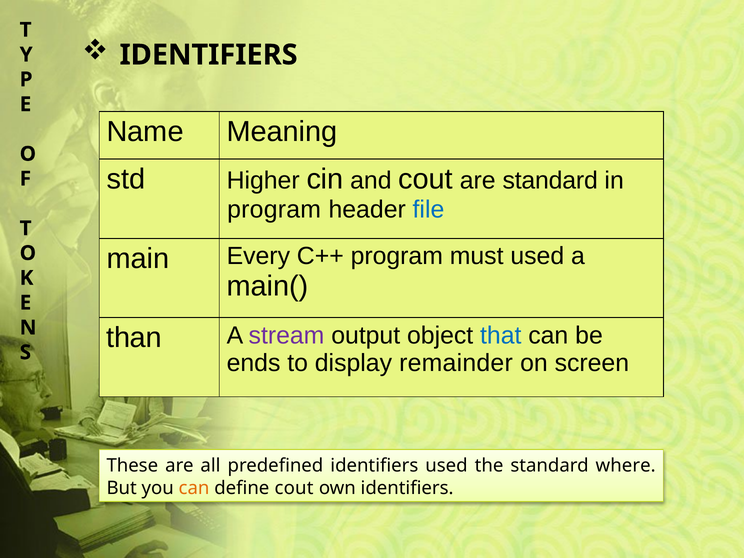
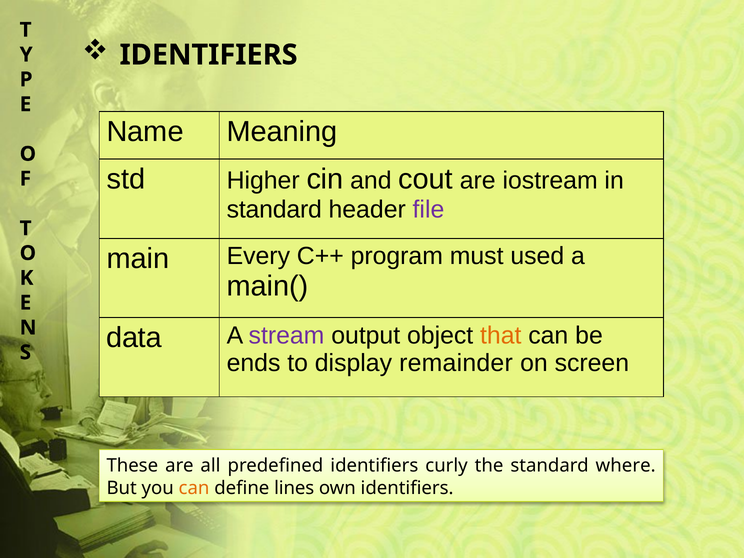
are standard: standard -> iostream
program at (274, 209): program -> standard
file colour: blue -> purple
than: than -> data
that colour: blue -> orange
identifiers used: used -> curly
define cout: cout -> lines
